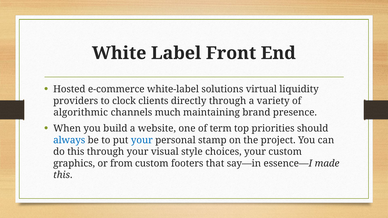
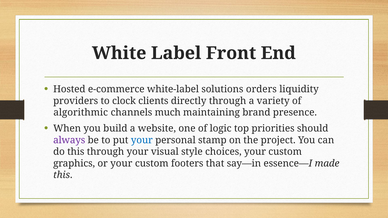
virtual: virtual -> orders
term: term -> logic
always colour: blue -> purple
or from: from -> your
